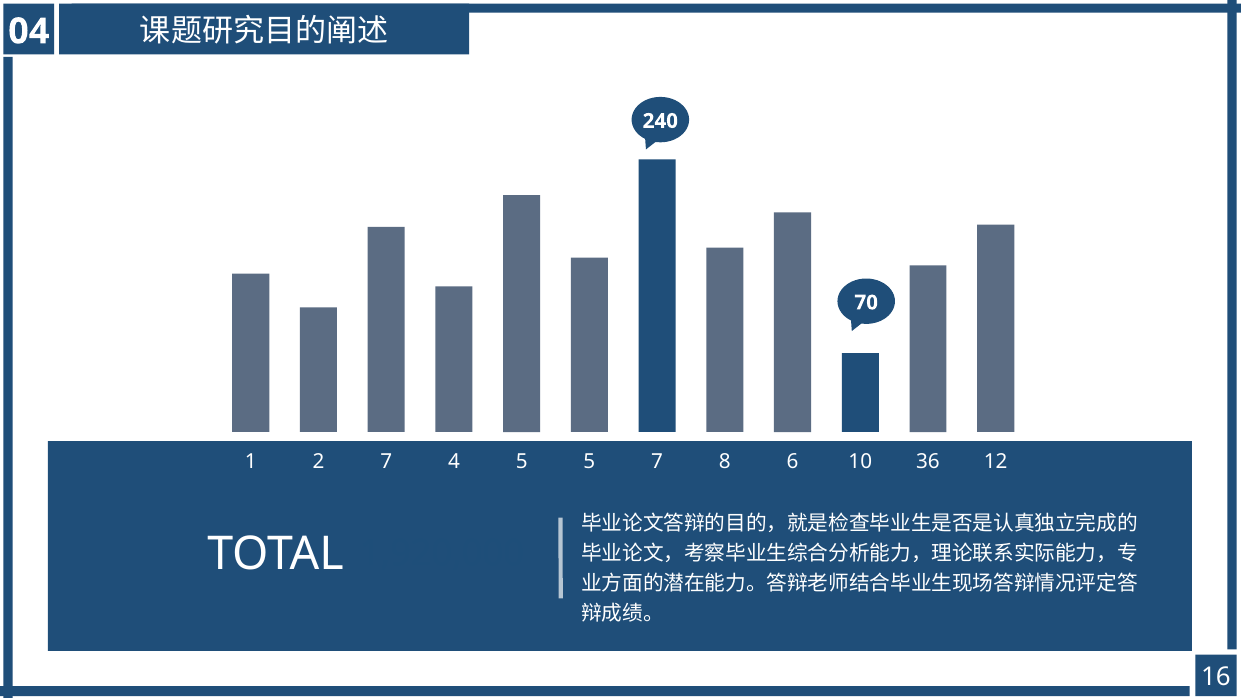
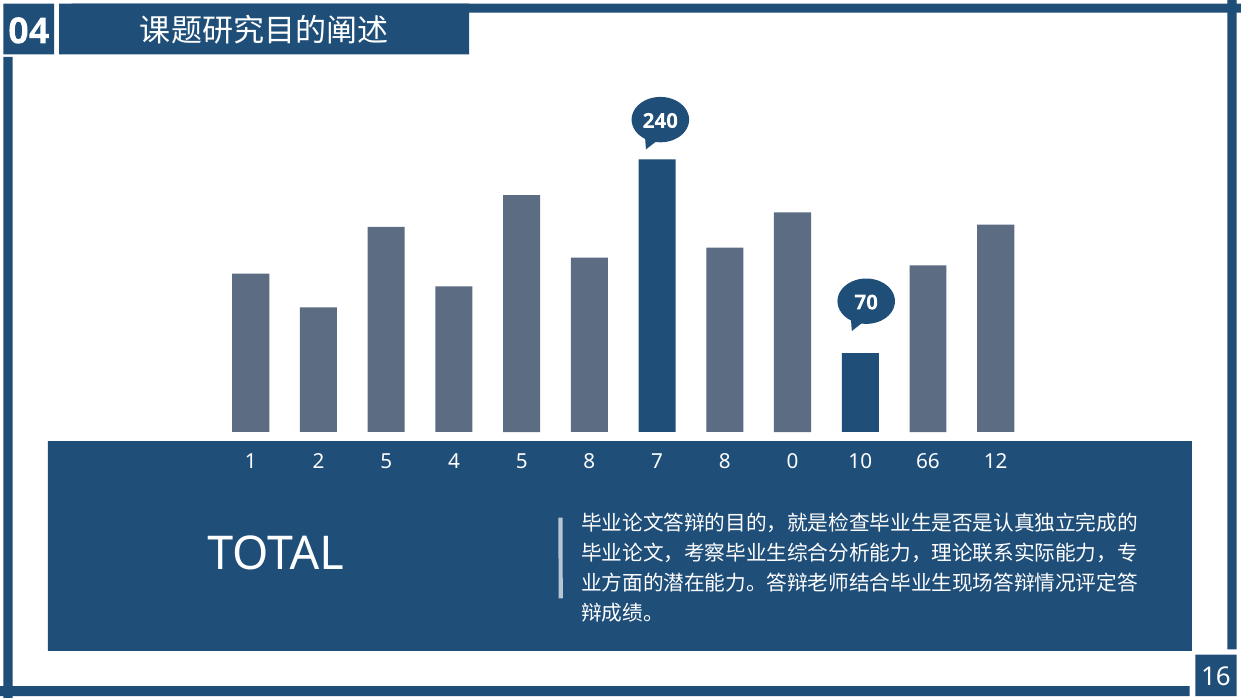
2 7: 7 -> 5
5 5: 5 -> 8
6: 6 -> 0
36: 36 -> 66
